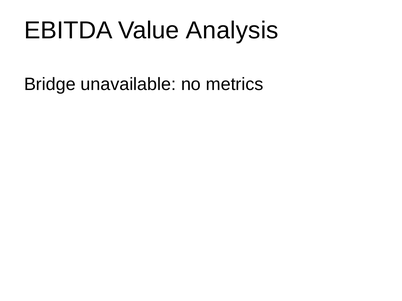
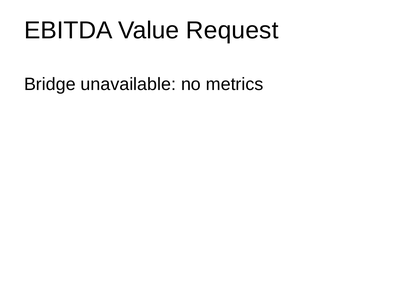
Analysis: Analysis -> Request
